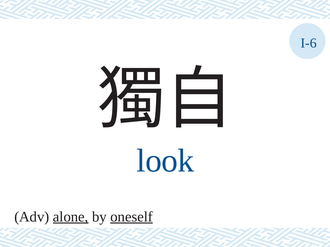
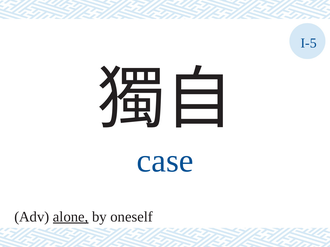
I-6: I-6 -> I-5
look: look -> case
oneself underline: present -> none
